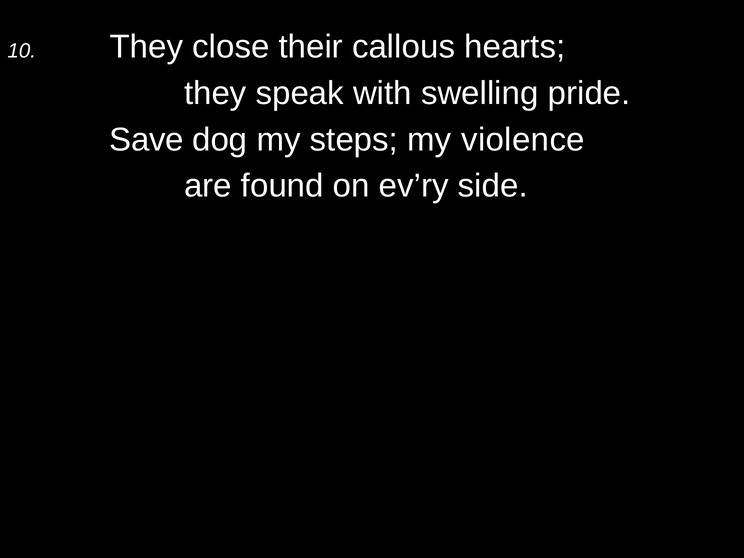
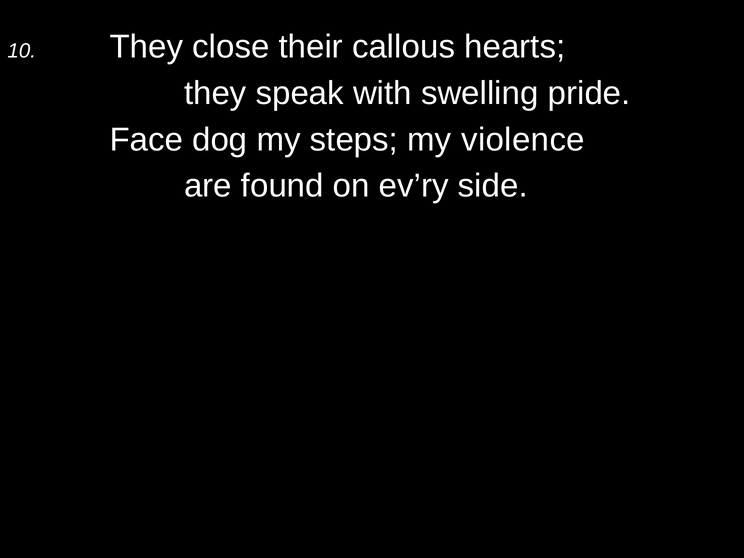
Save: Save -> Face
